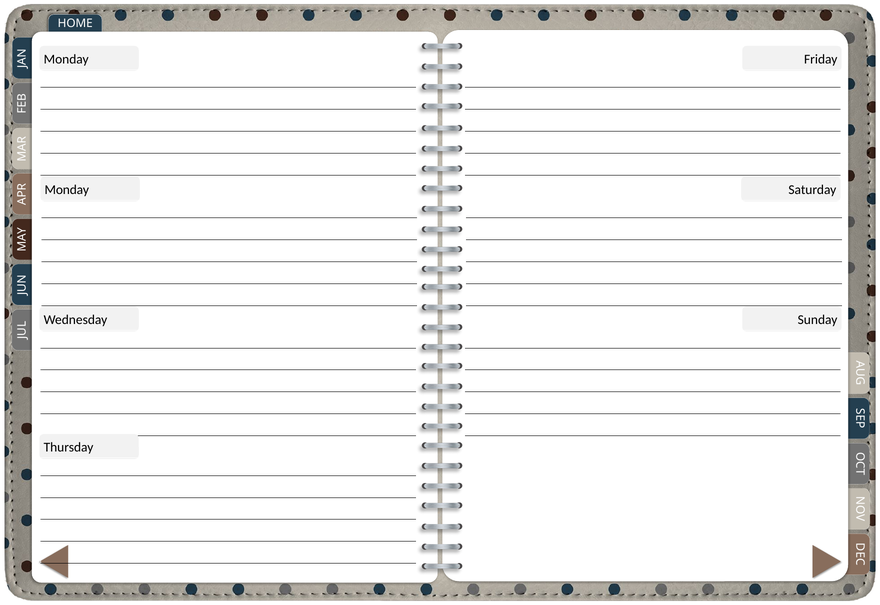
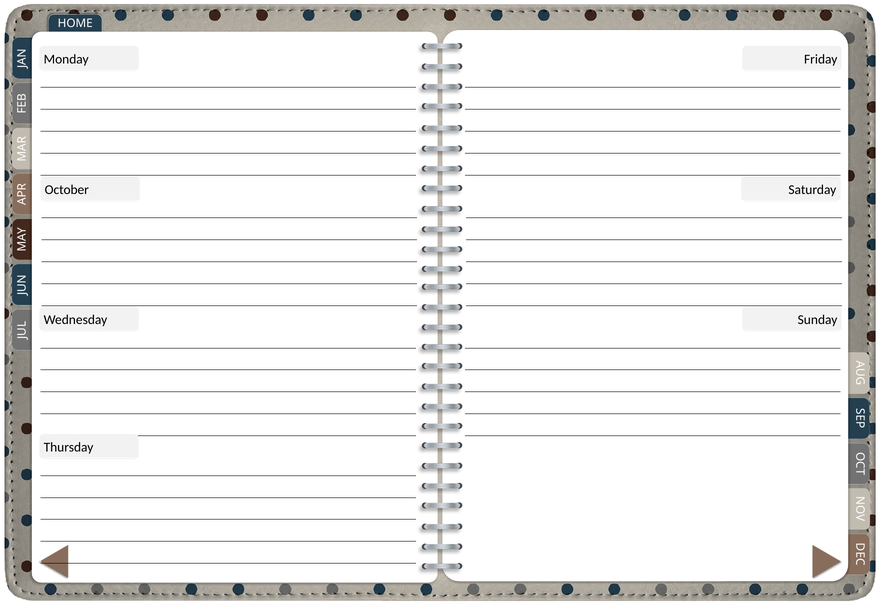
Monday at (67, 190): Monday -> October
